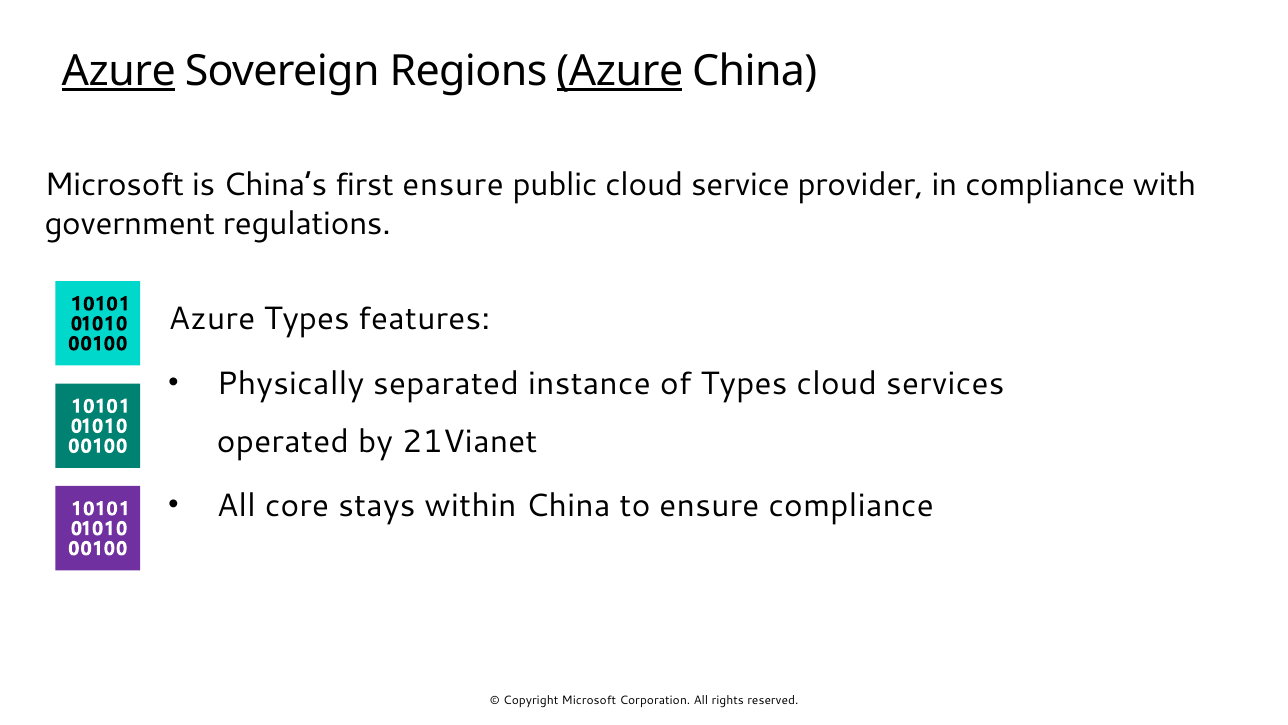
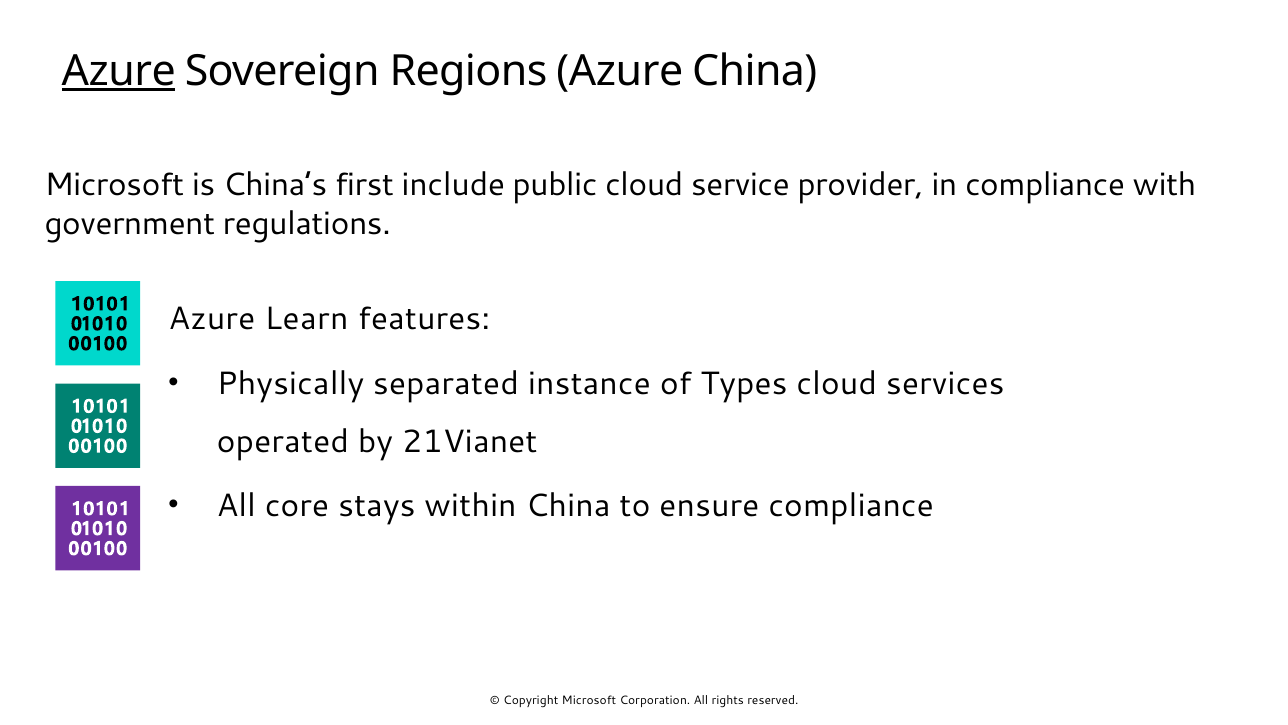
Azure at (620, 71) underline: present -> none
first ensure: ensure -> include
Azure Types: Types -> Learn
